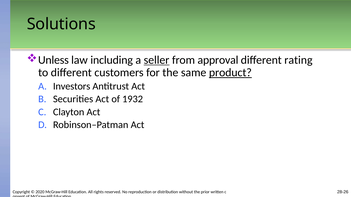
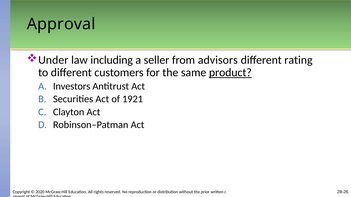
Solutions: Solutions -> Approval
Unless: Unless -> Under
seller underline: present -> none
approval: approval -> advisors
1932: 1932 -> 1921
